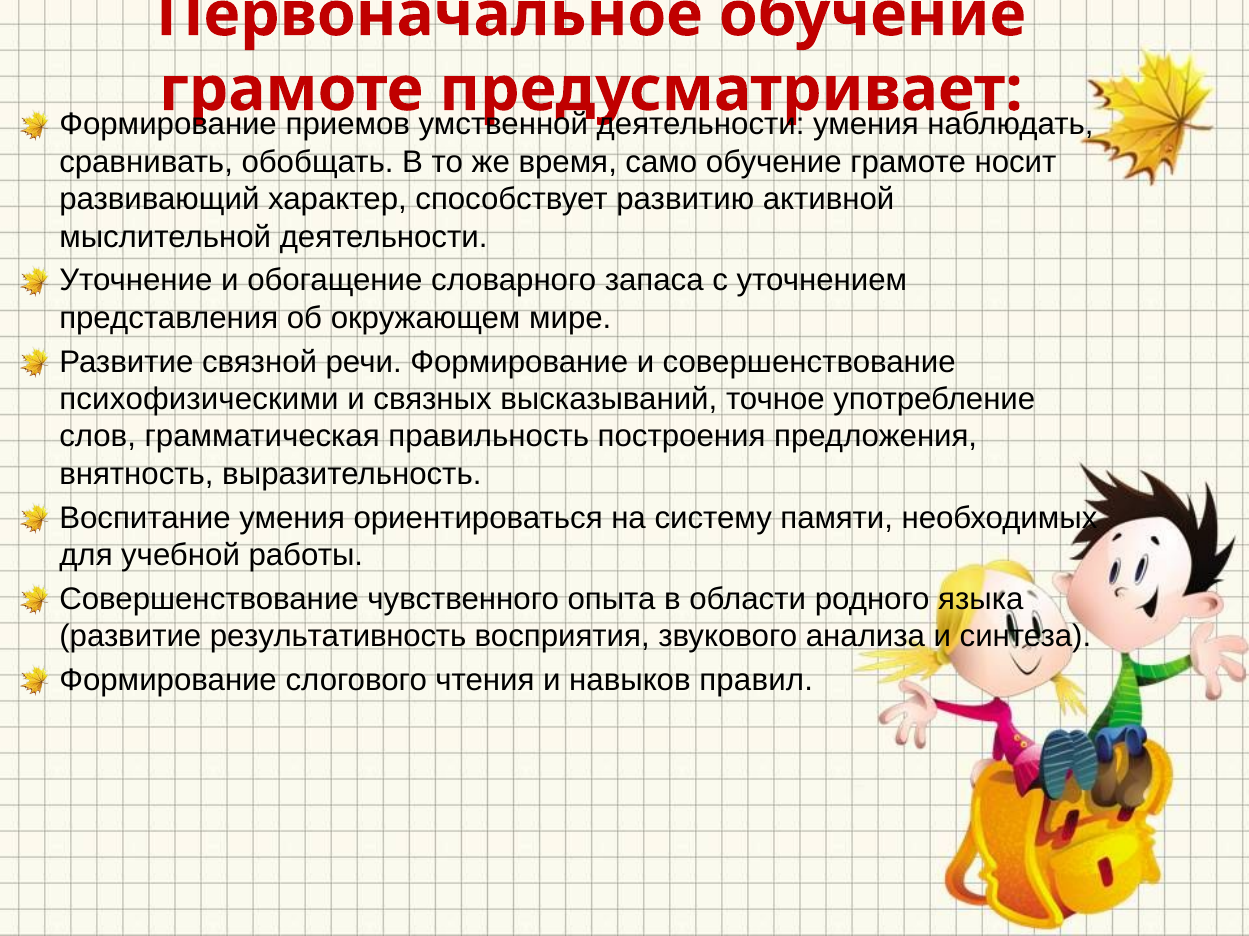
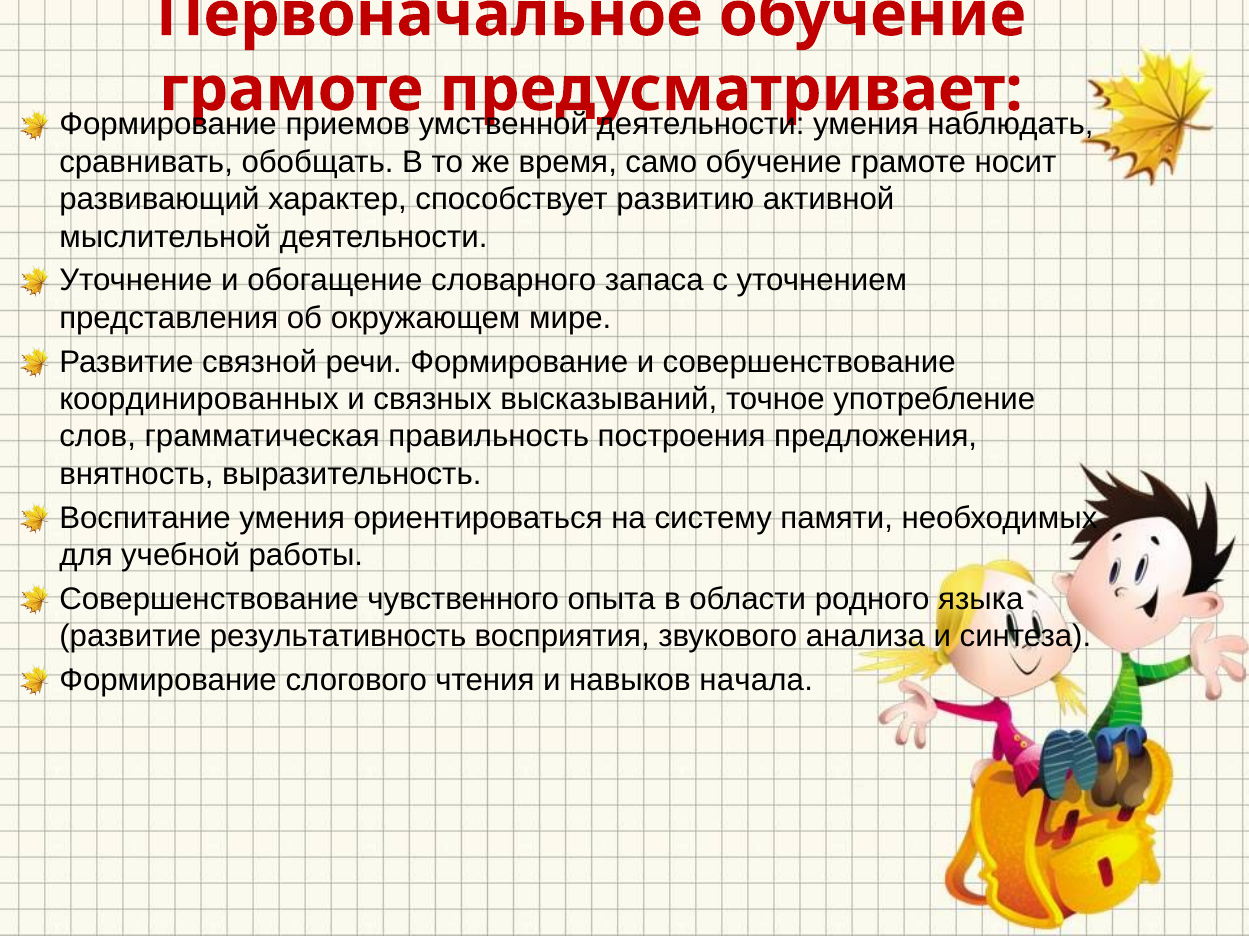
психофизическими: психофизическими -> координированных
правил: правил -> начала
